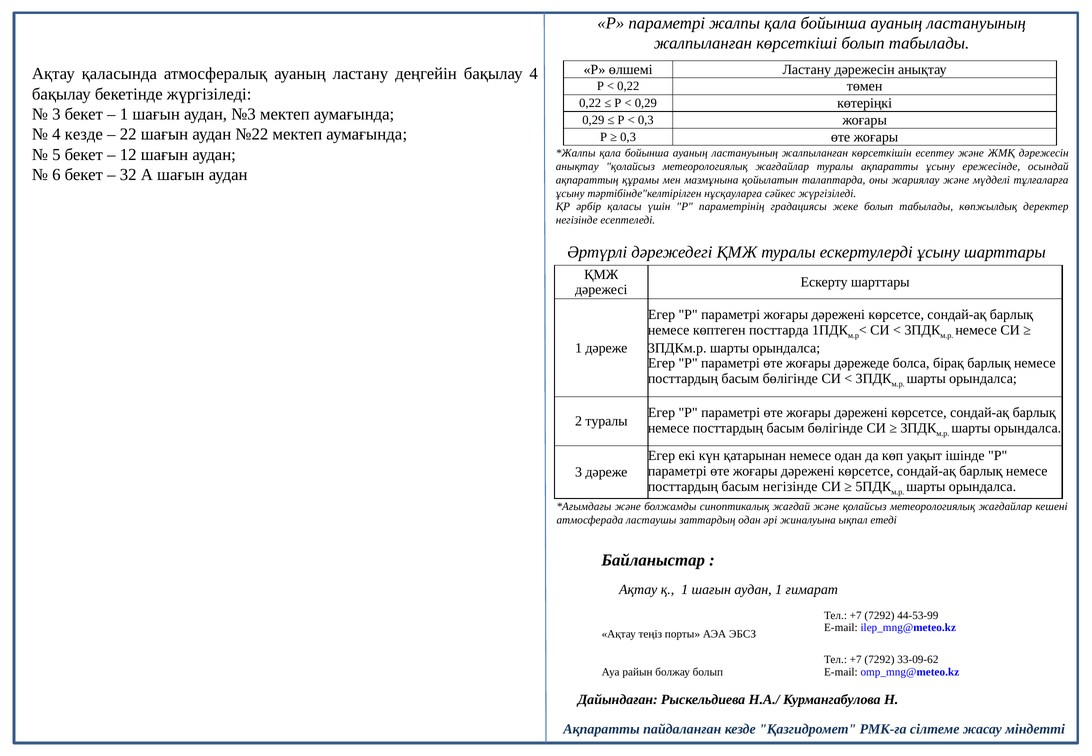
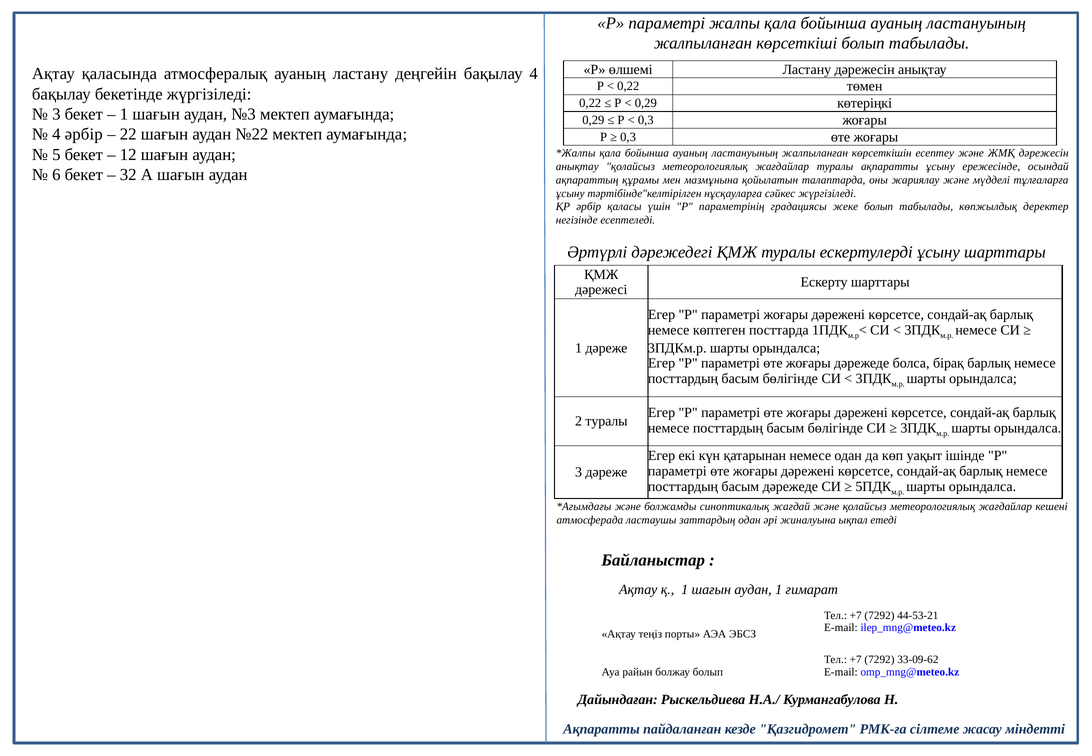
4 кезде: кезде -> әрбір
басым негізінде: негізінде -> дәрежеде
44-53-99: 44-53-99 -> 44-53-21
